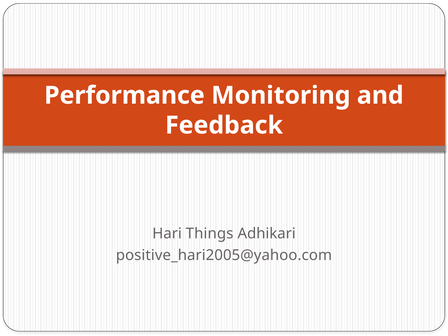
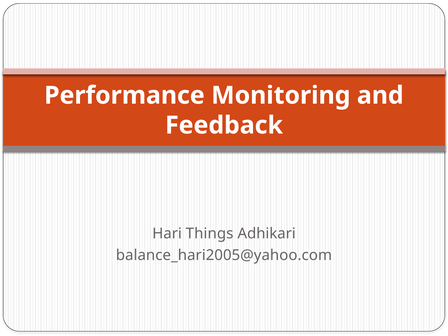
positive_hari2005@yahoo.com: positive_hari2005@yahoo.com -> balance_hari2005@yahoo.com
